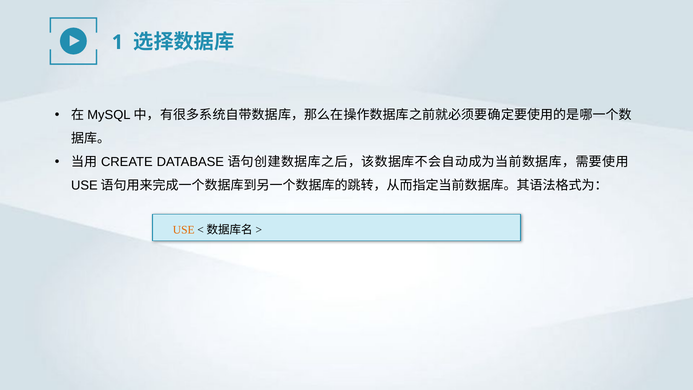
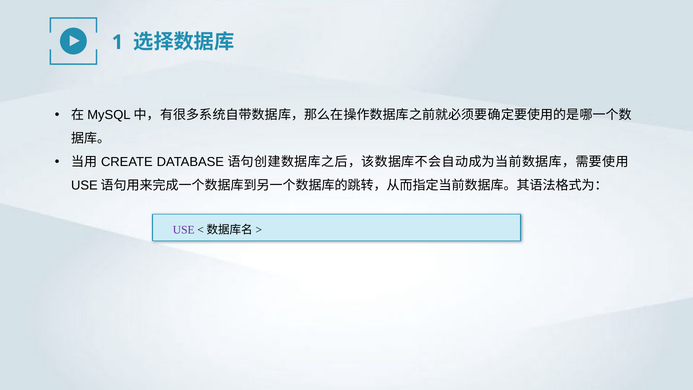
USE colour: orange -> purple
